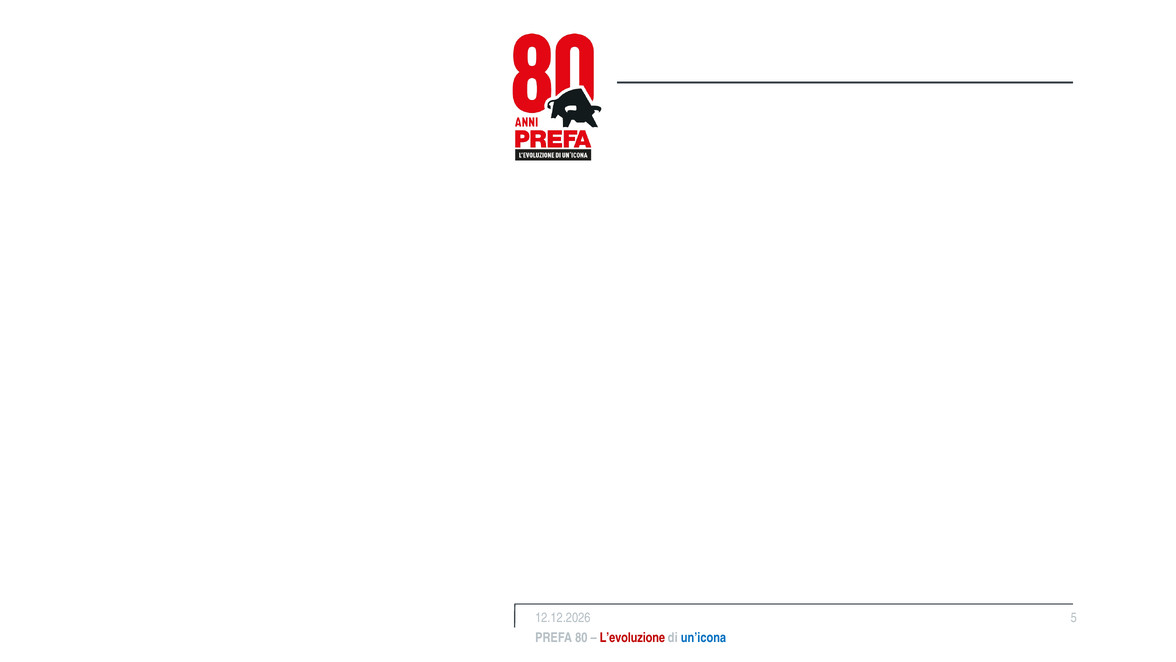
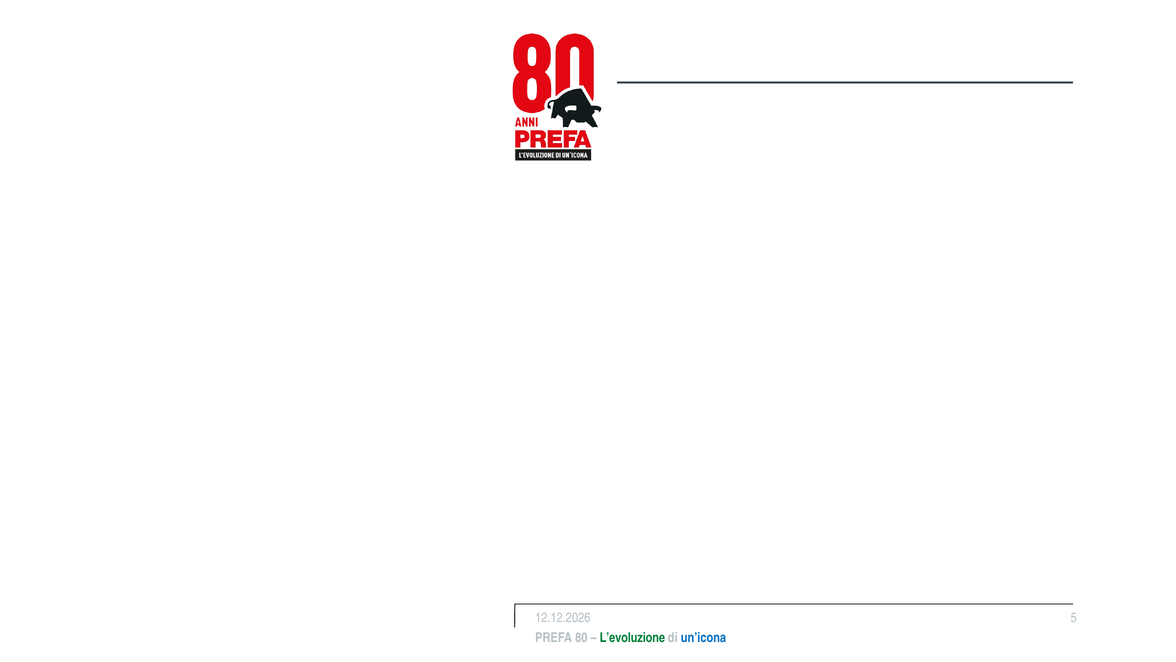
L’evoluzione colour: red -> green
